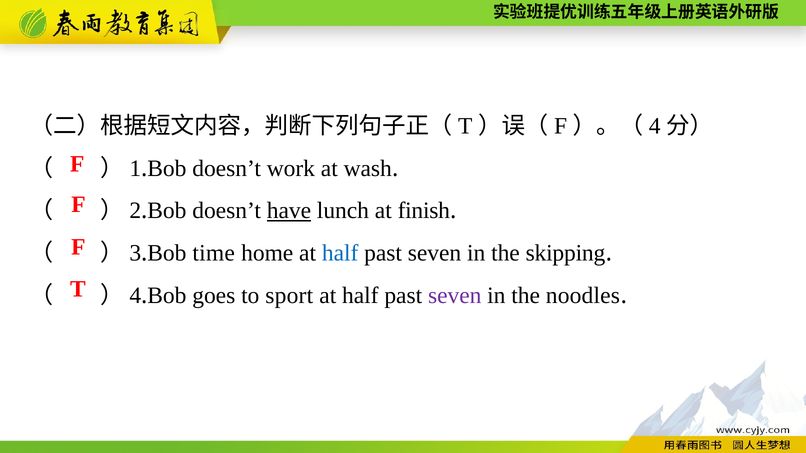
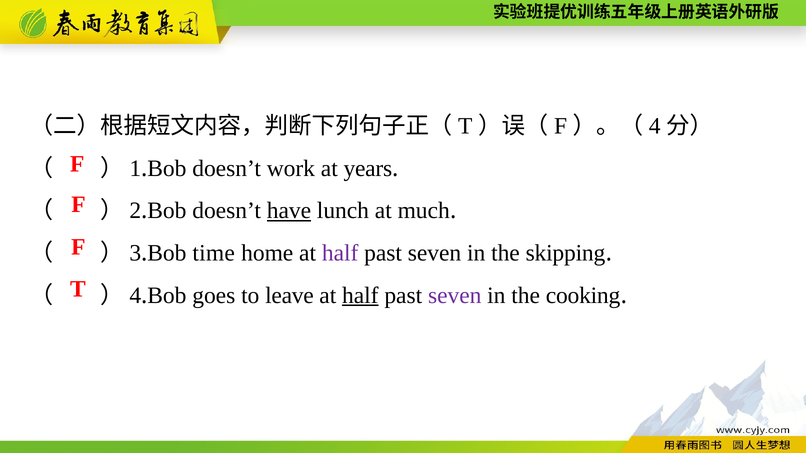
wash: wash -> years
finish: finish -> much
half at (340, 253) colour: blue -> purple
sport: sport -> leave
half at (360, 296) underline: none -> present
noodles: noodles -> cooking
